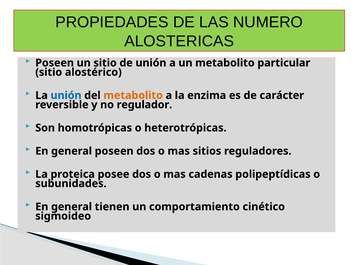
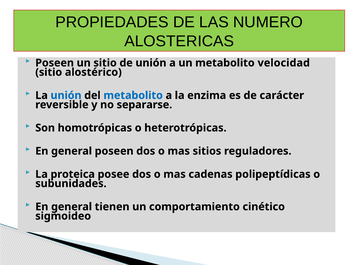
particular: particular -> velocidad
metabolito at (133, 95) colour: orange -> blue
regulador: regulador -> separarse
